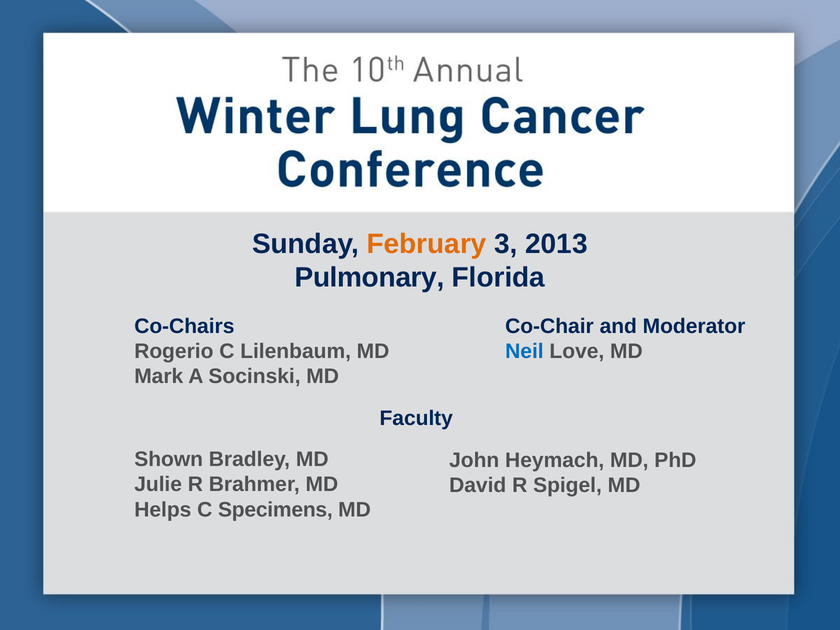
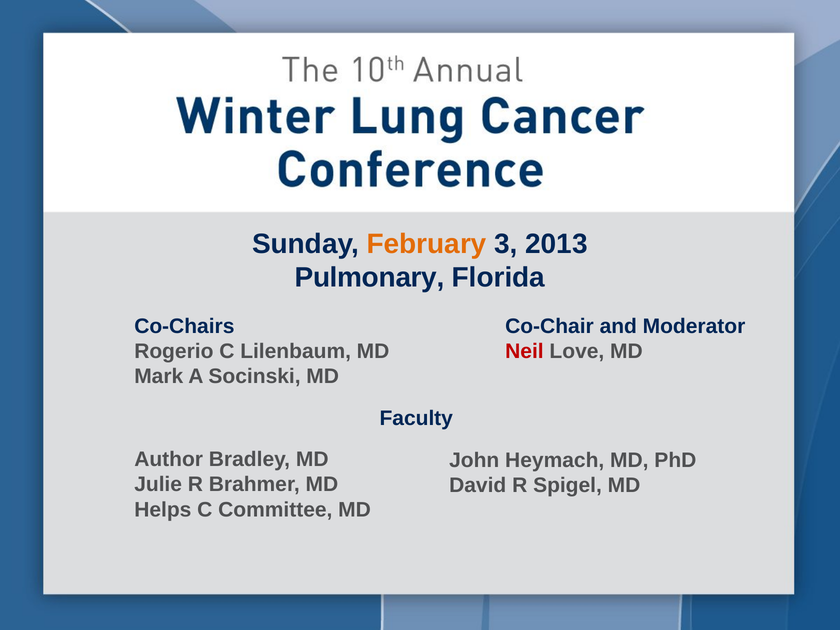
Neil colour: blue -> red
Shown: Shown -> Author
Specimens: Specimens -> Committee
